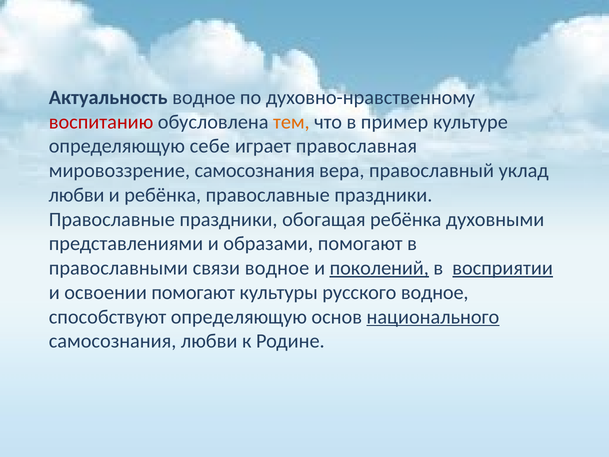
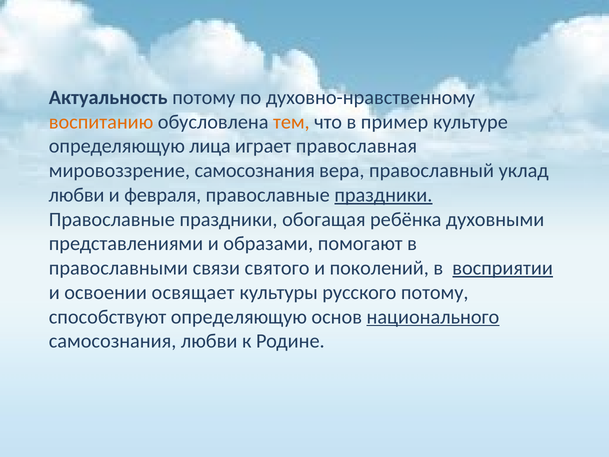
Актуальность водное: водное -> потому
воспитанию colour: red -> orange
себе: себе -> лица
и ребёнка: ребёнка -> февраля
праздники at (383, 195) underline: none -> present
связи водное: водное -> святого
поколений underline: present -> none
освоении помогают: помогают -> освящает
русского водное: водное -> потому
